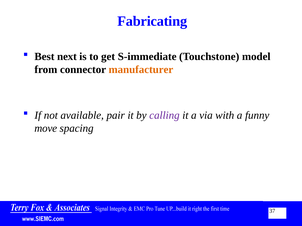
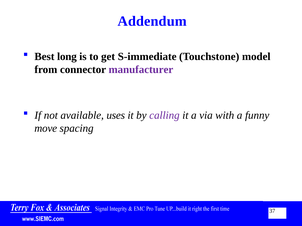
Fabricating: Fabricating -> Addendum
next: next -> long
manufacturer colour: orange -> purple
pair: pair -> uses
